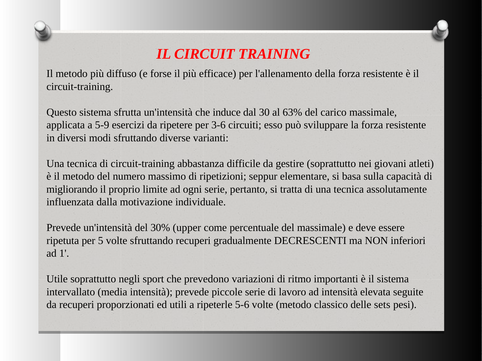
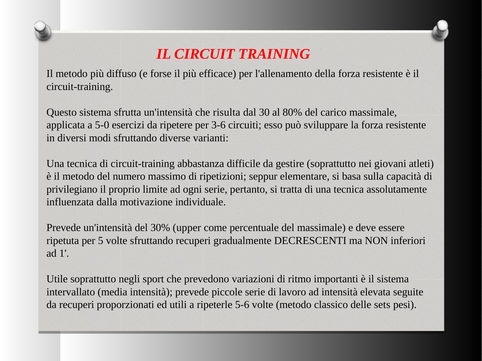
induce: induce -> risulta
63%: 63% -> 80%
5-9: 5-9 -> 5-0
migliorando: migliorando -> privilegiano
